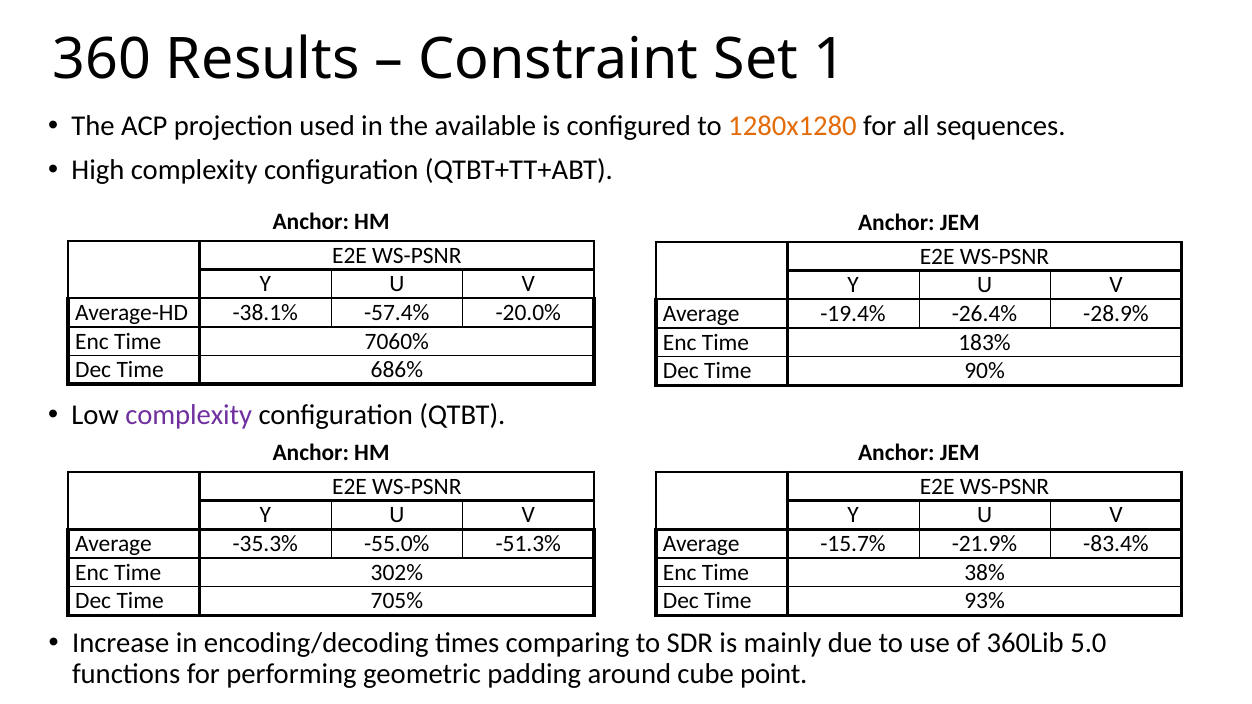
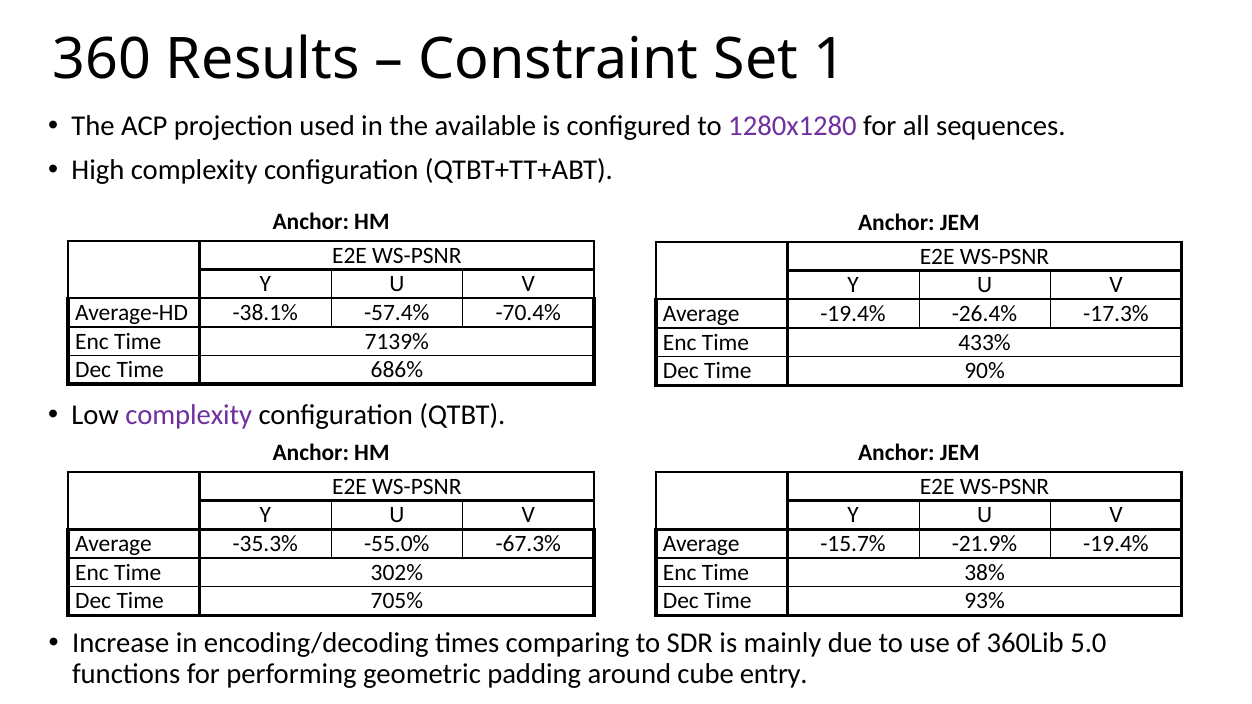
1280x1280 colour: orange -> purple
-20.0%: -20.0% -> -70.4%
-28.9%: -28.9% -> -17.3%
7060%: 7060% -> 7139%
183%: 183% -> 433%
-51.3%: -51.3% -> -67.3%
-21.9% -83.4%: -83.4% -> -19.4%
point: point -> entry
